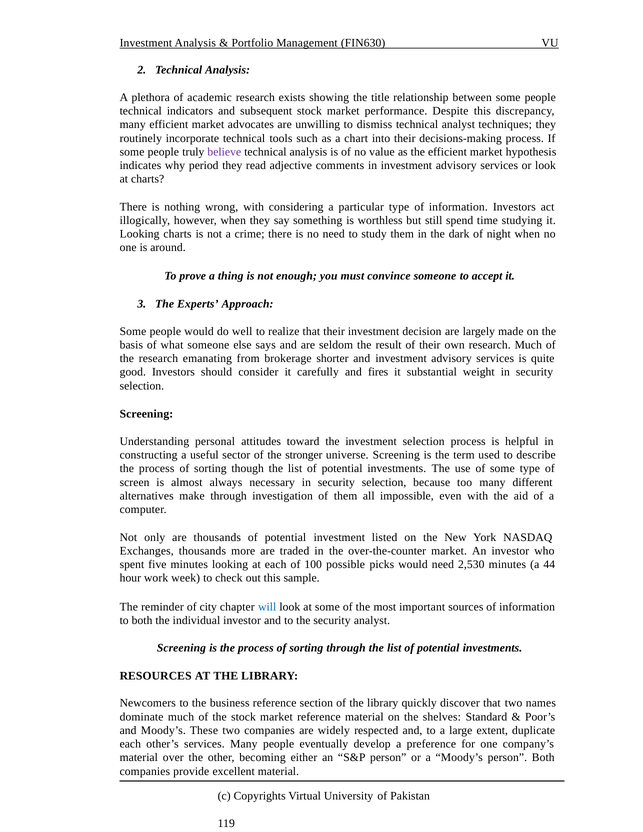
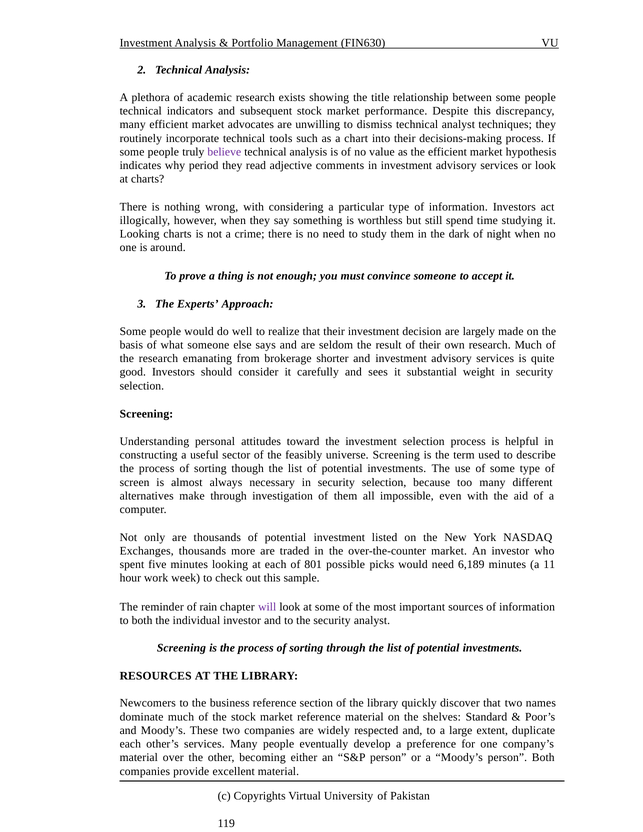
fires: fires -> sees
stronger: stronger -> feasibly
100: 100 -> 801
2,530: 2,530 -> 6,189
44: 44 -> 11
city: city -> rain
will colour: blue -> purple
